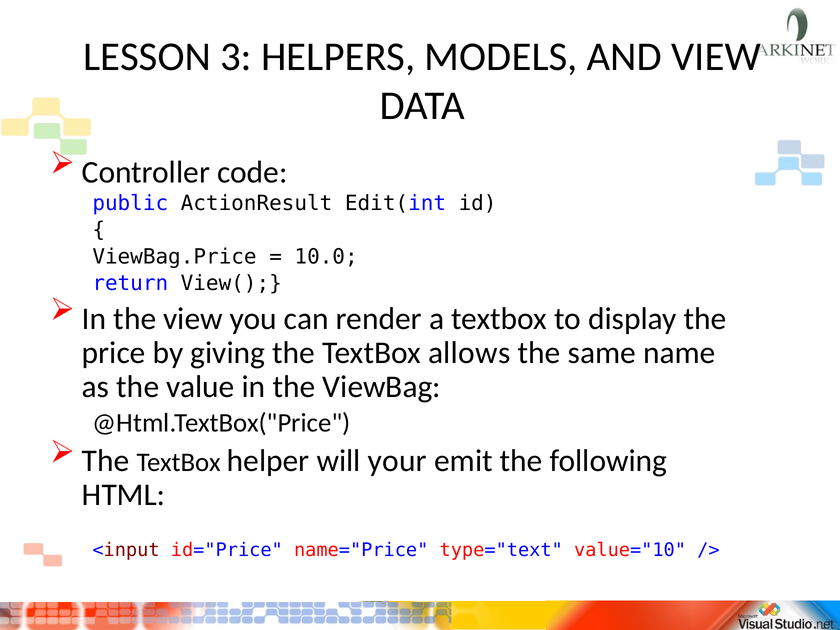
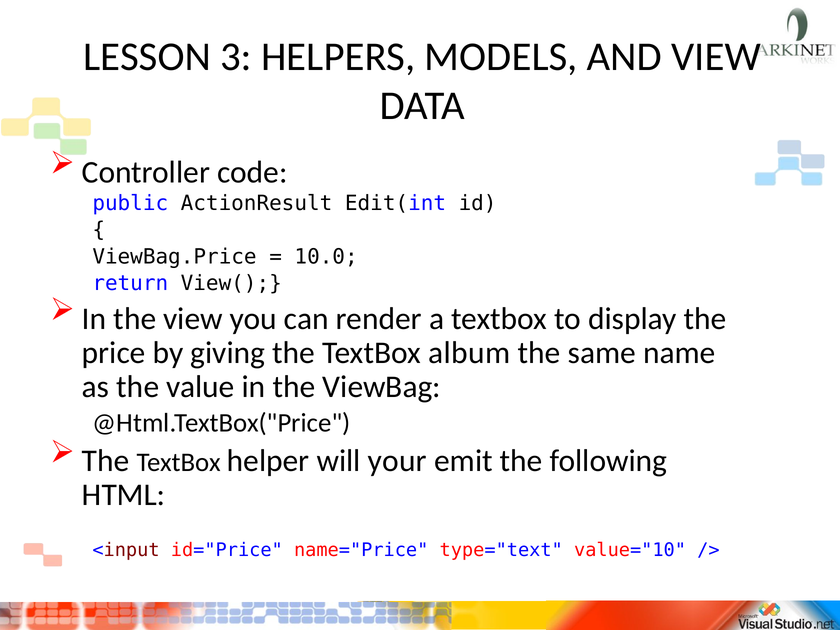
allows: allows -> album
